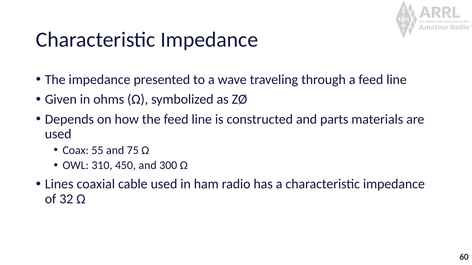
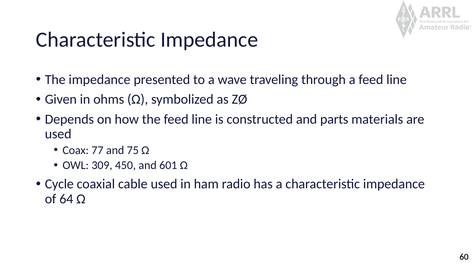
55: 55 -> 77
310: 310 -> 309
300: 300 -> 601
Lines: Lines -> Cycle
32: 32 -> 64
